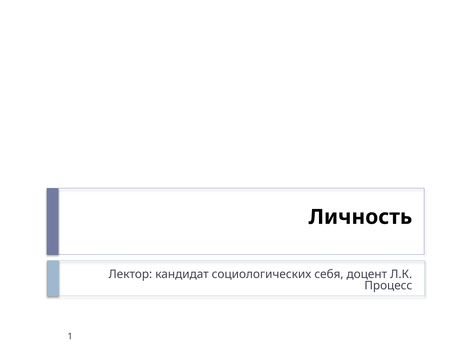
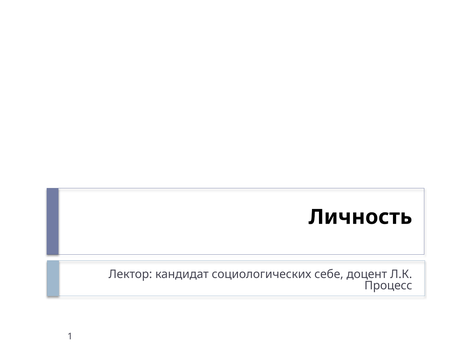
себя: себя -> себе
